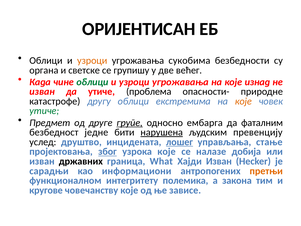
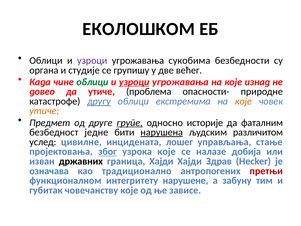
ОРИЈЕНТИСАН: ОРИЈЕНТИСАН -> ЕКОЛОШКОМ
узроци at (92, 61) colour: orange -> purple
светске: светске -> студије
узроци at (134, 82) underline: none -> present
изван at (42, 92): изван -> довео
другу underline: none -> present
утиче at (44, 111) colour: green -> orange
ембарга: ембарга -> историје
превенцију: превенцију -> различитом
друштво: друштво -> цивилне
лошег underline: present -> none
граница What: What -> Хајди
Хајди Изван: Изван -> Здрав
сарадњи: сарадњи -> означава
информациони: информациони -> традиционално
претњи colour: orange -> red
полемика: полемика -> нарушене
закона: закона -> забуну
кругове: кругове -> губитак
